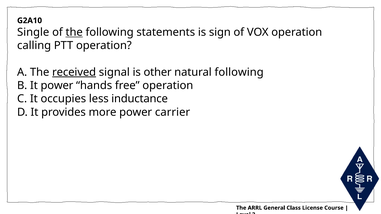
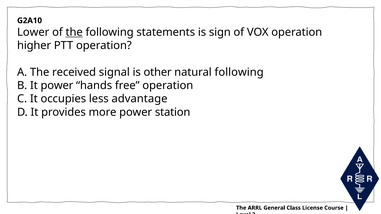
Single: Single -> Lower
calling: calling -> higher
received underline: present -> none
inductance: inductance -> advantage
carrier: carrier -> station
